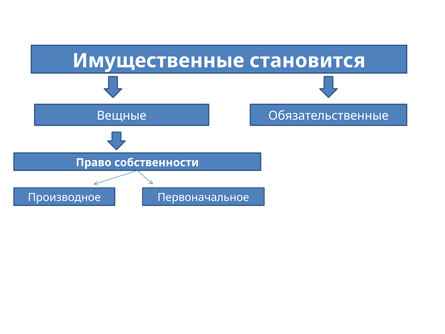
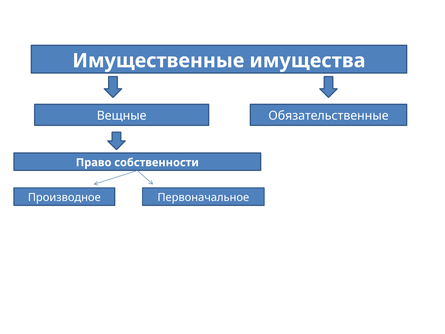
становится: становится -> имущества
